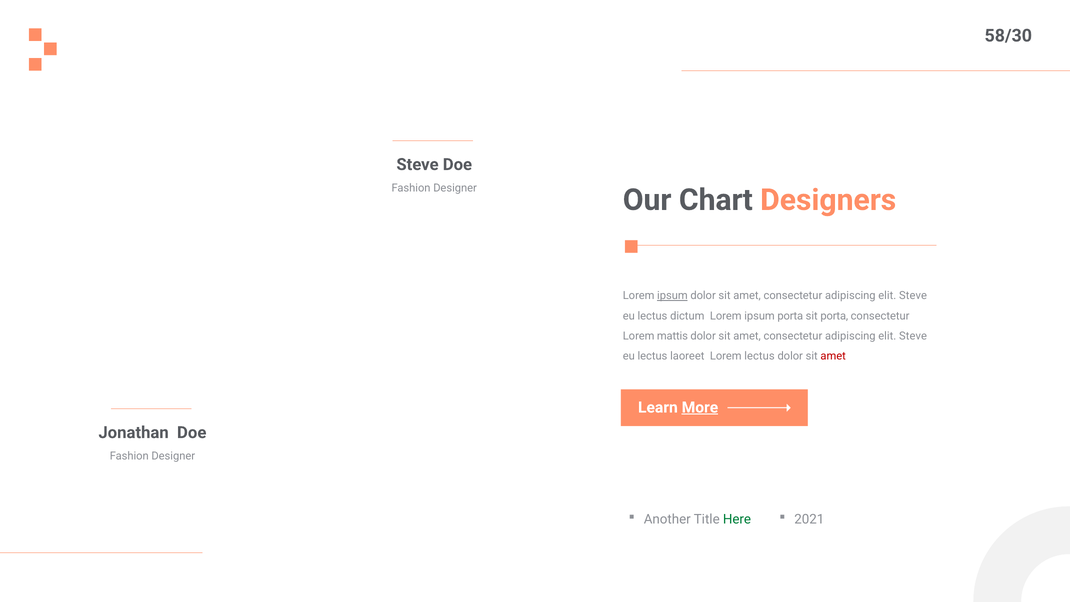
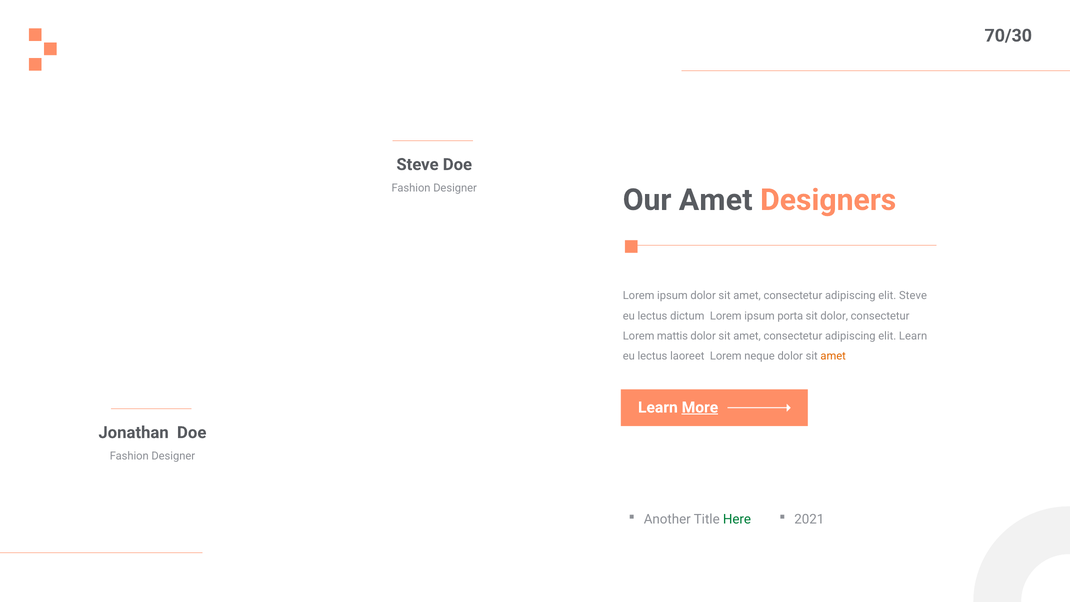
58/30: 58/30 -> 70/30
Our Chart: Chart -> Amet
ipsum at (672, 296) underline: present -> none
sit porta: porta -> dolor
Steve at (913, 336): Steve -> Learn
Lorem lectus: lectus -> neque
amet at (833, 356) colour: red -> orange
